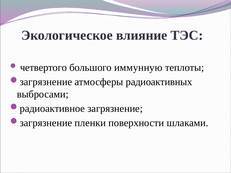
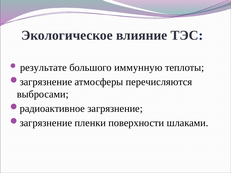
четвертого: четвертого -> результате
радиоактивных: радиоактивных -> перечисляются
